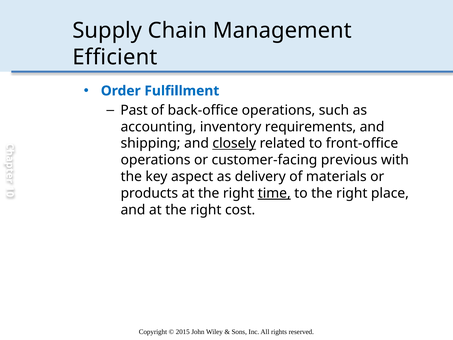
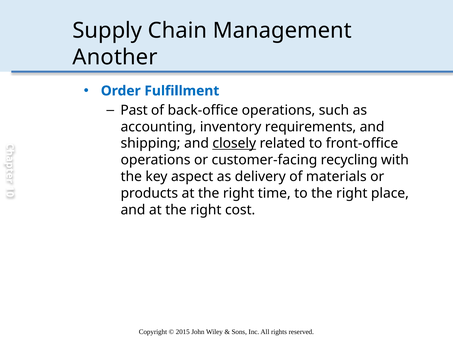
Efficient: Efficient -> Another
previous: previous -> recycling
time underline: present -> none
